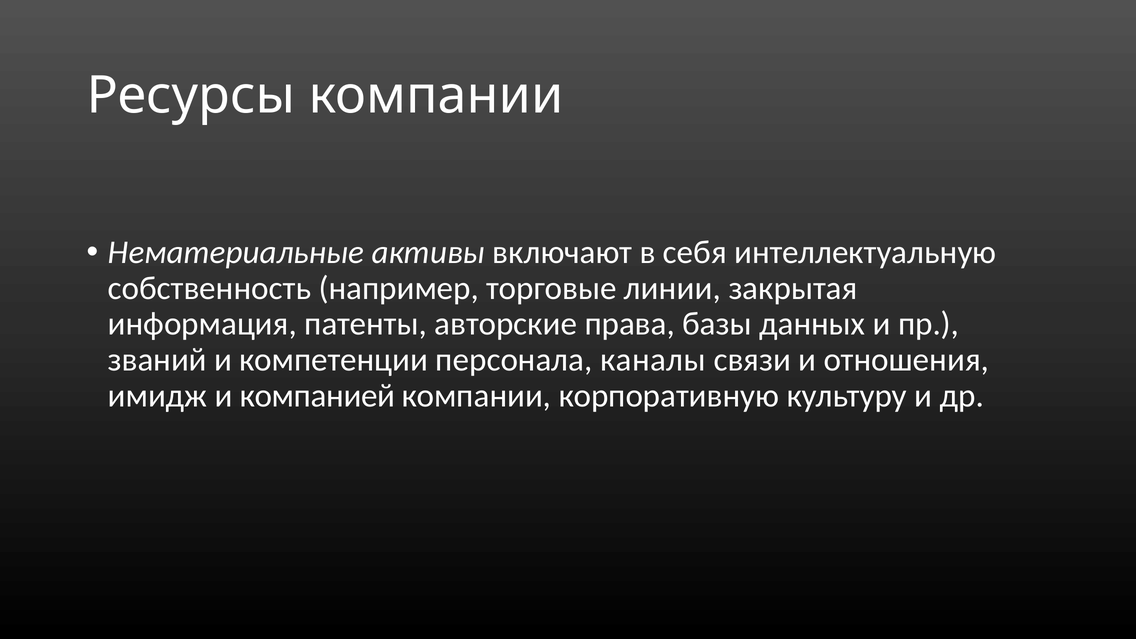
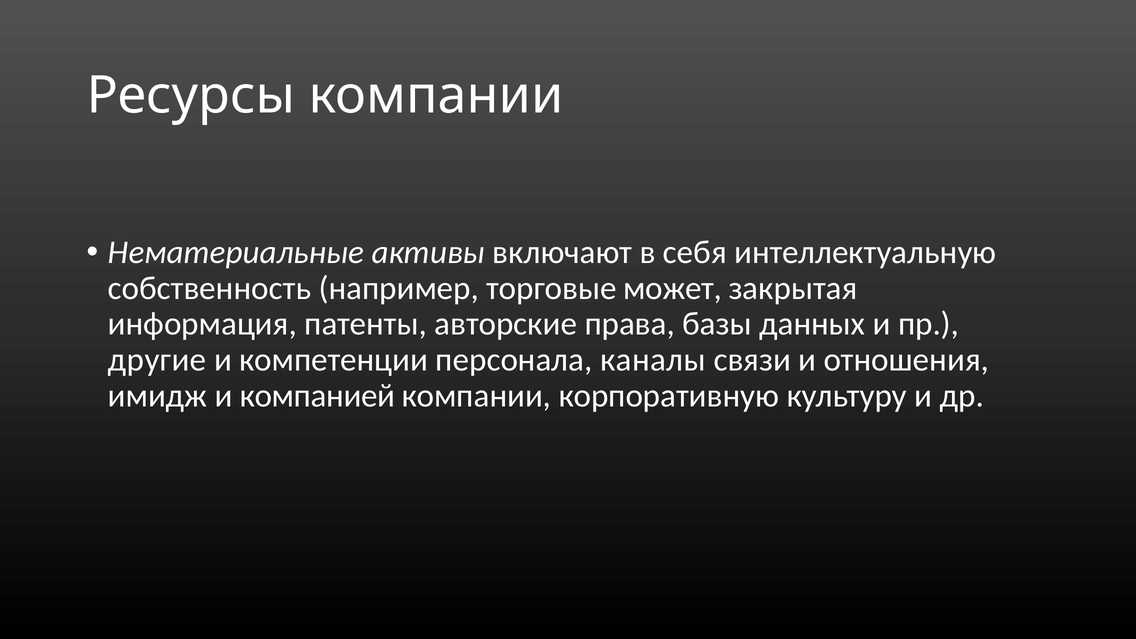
линии: линии -> может
званий: званий -> другие
